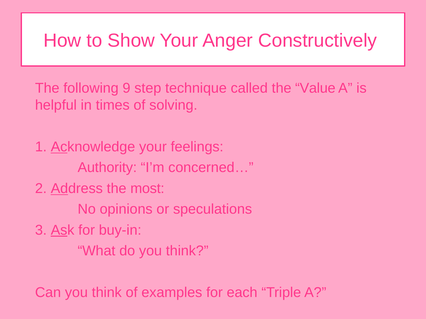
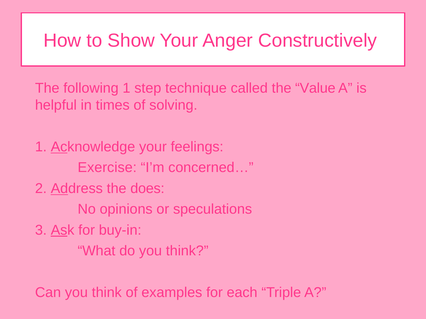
following 9: 9 -> 1
Authority: Authority -> Exercise
most: most -> does
